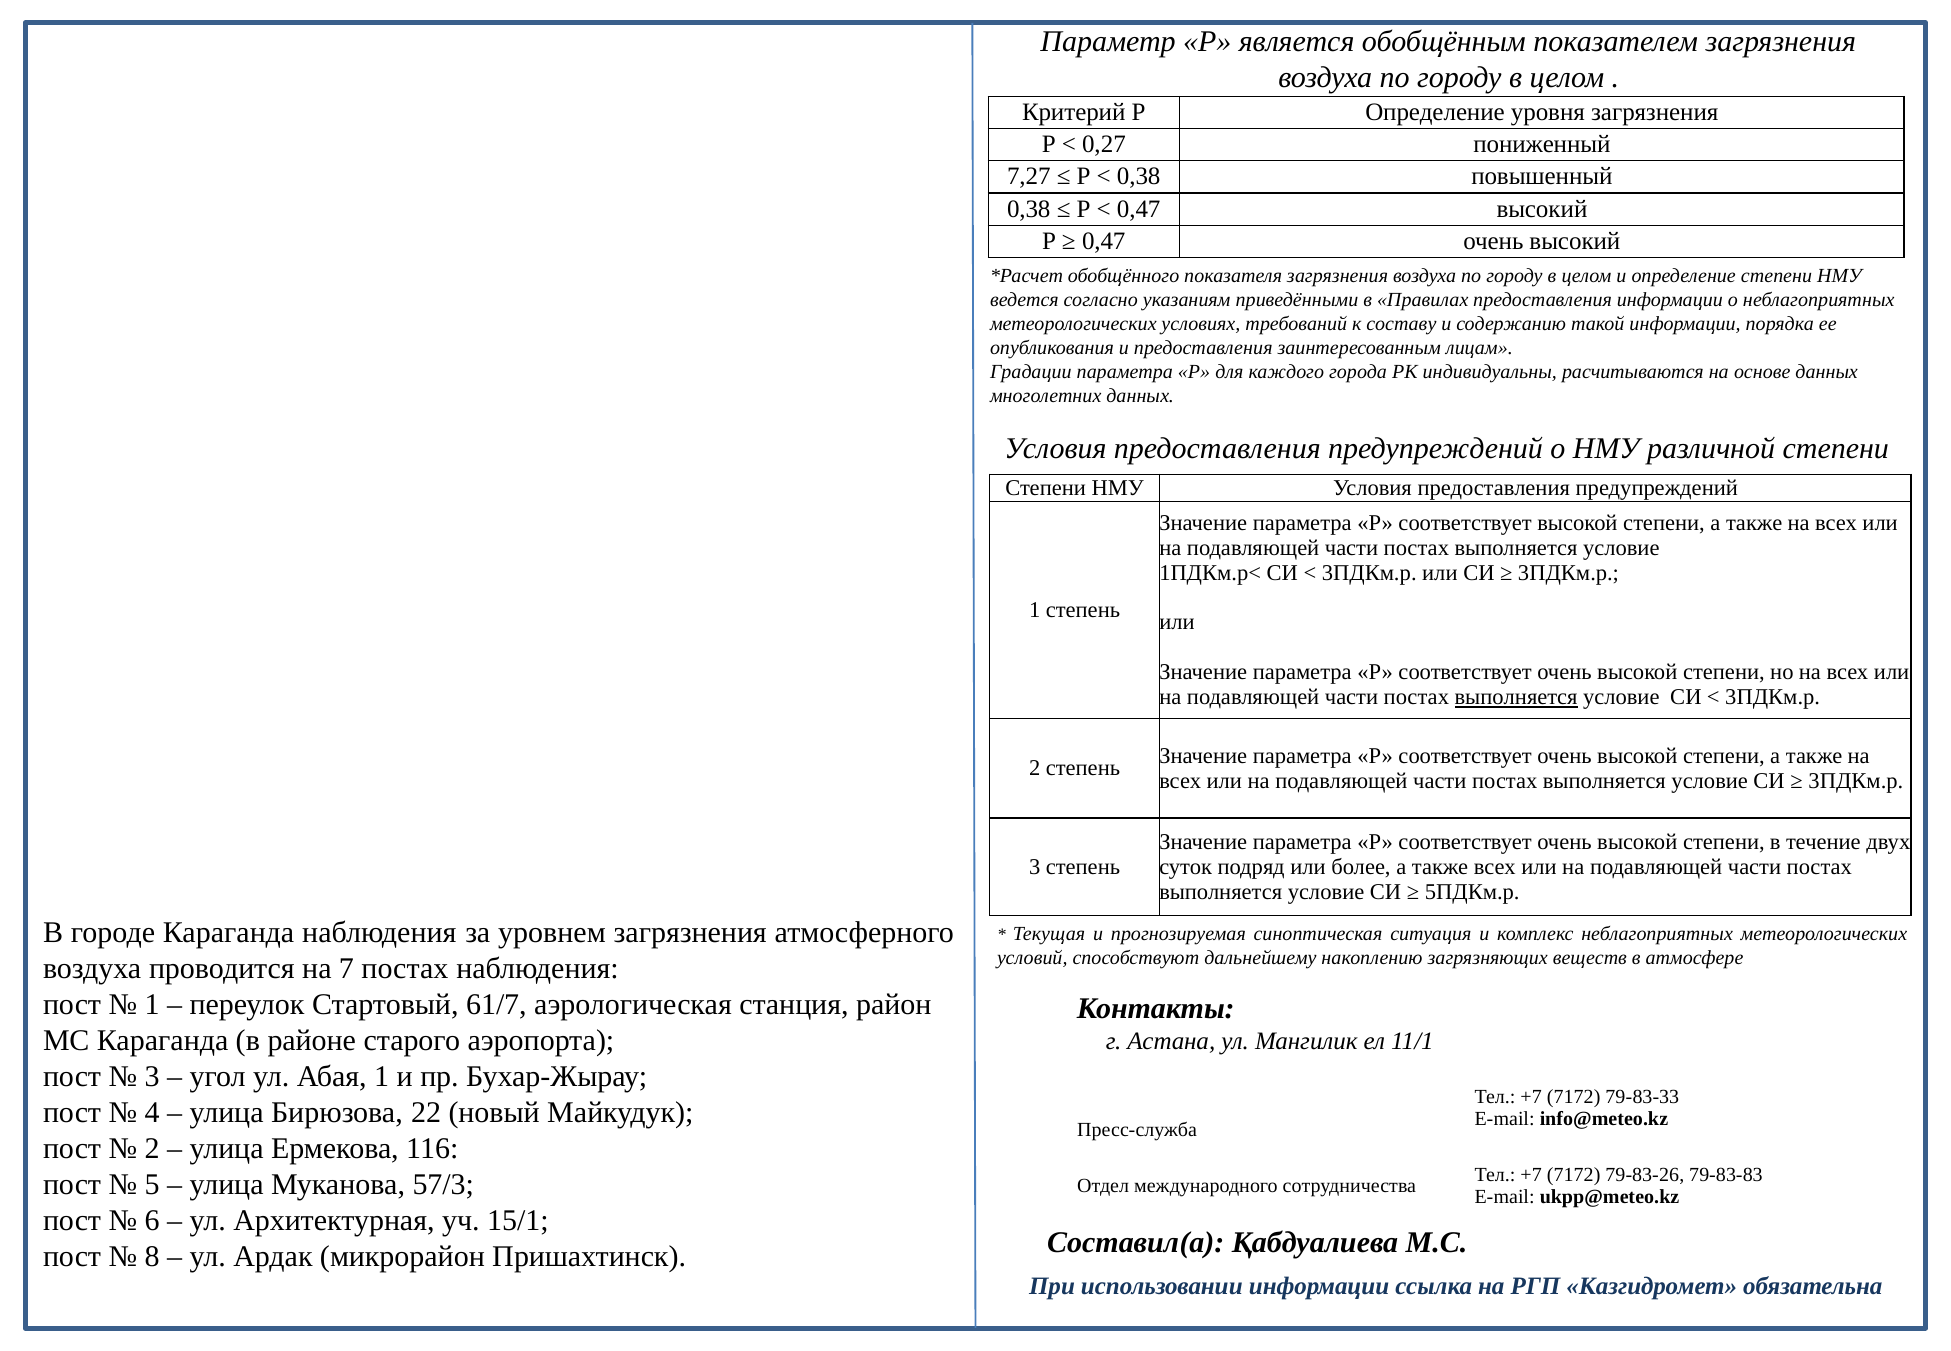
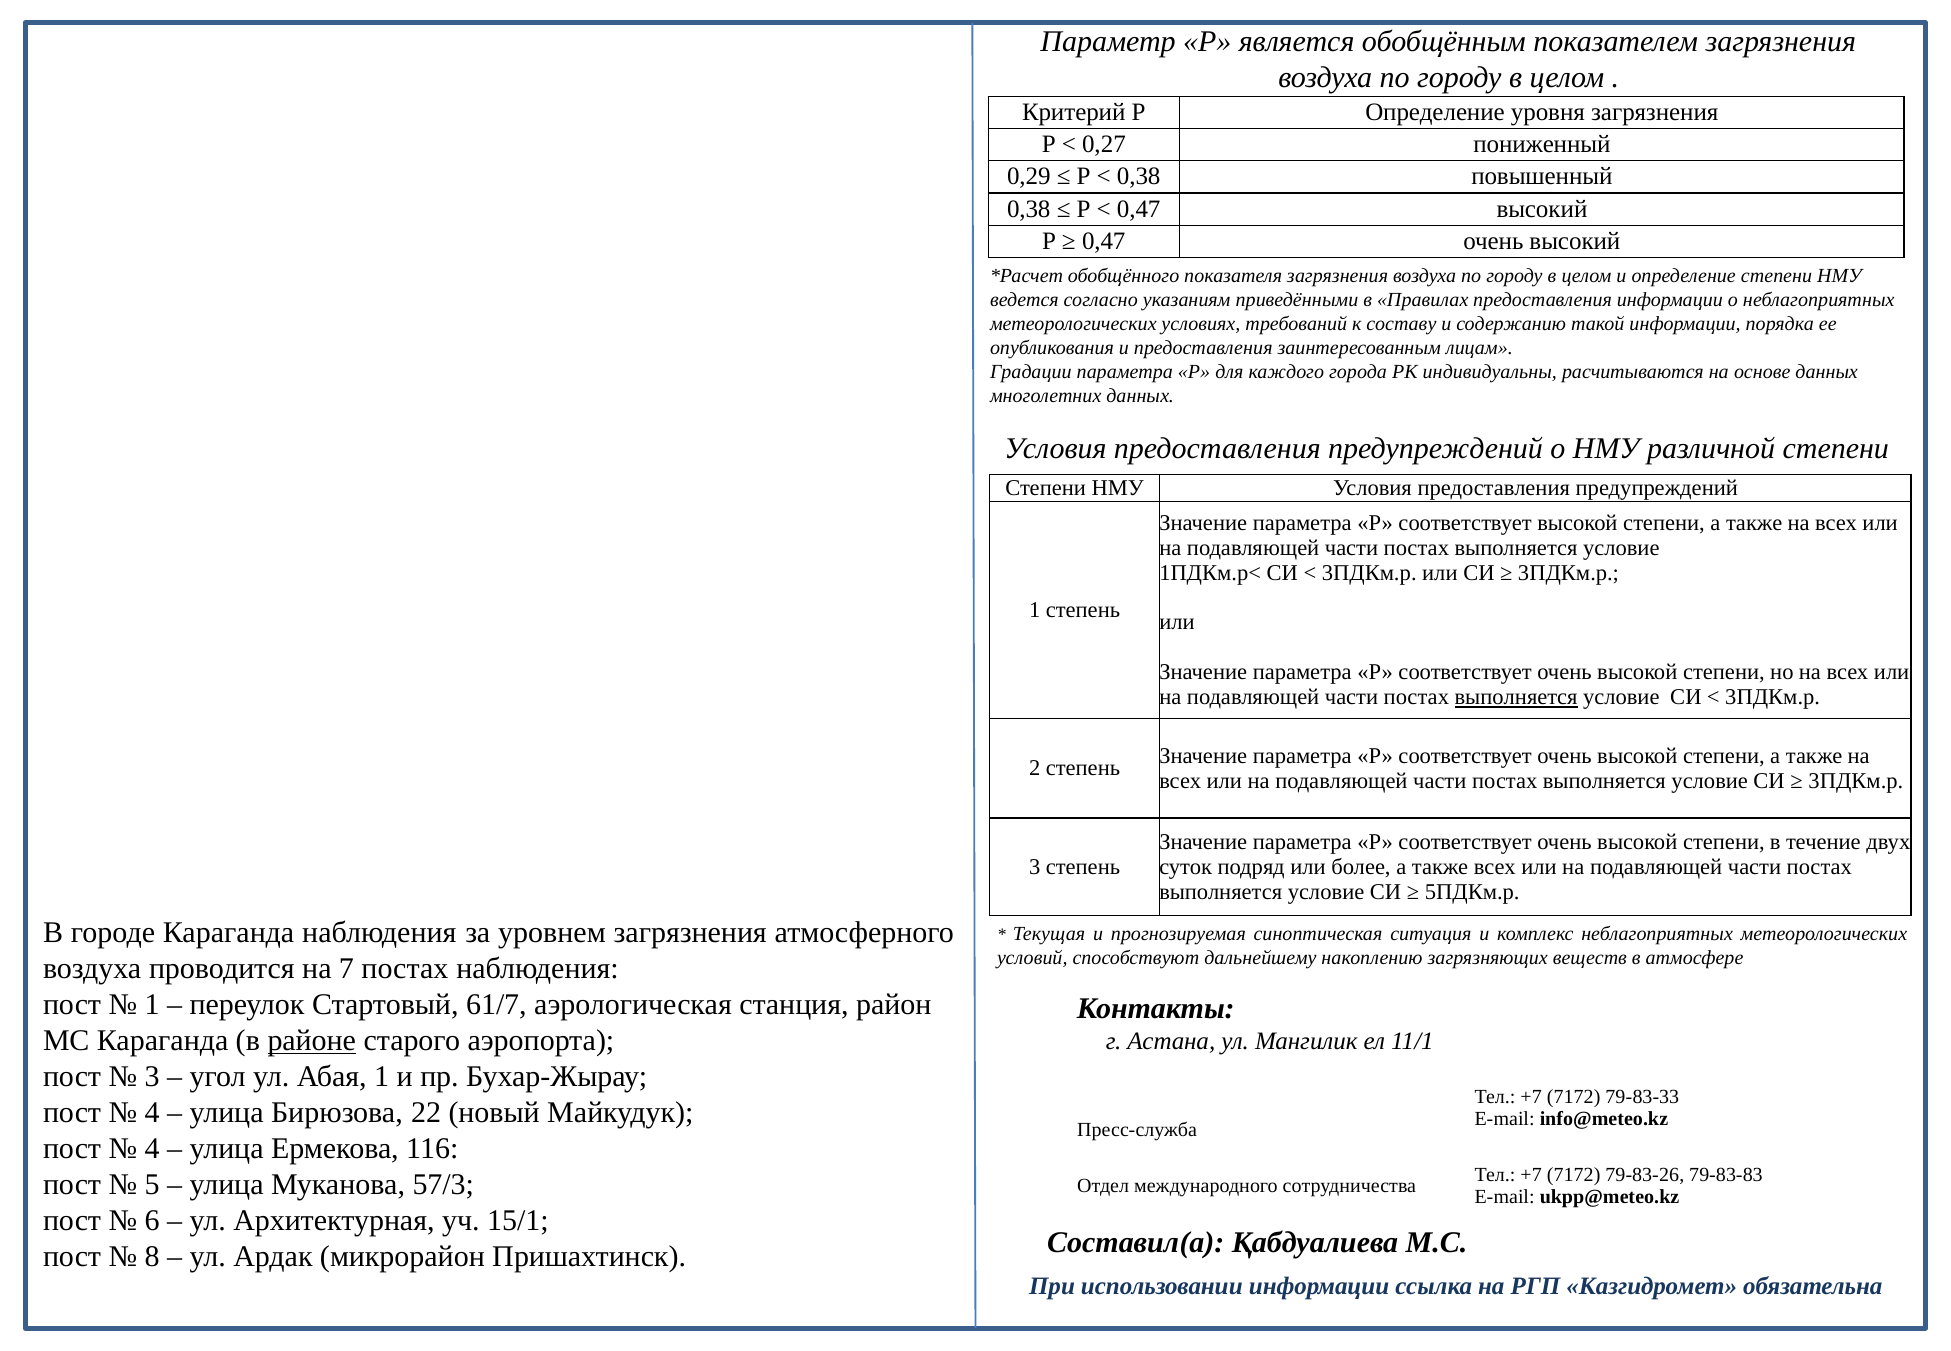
7,27: 7,27 -> 0,29
районе underline: none -> present
2 at (152, 1148): 2 -> 4
